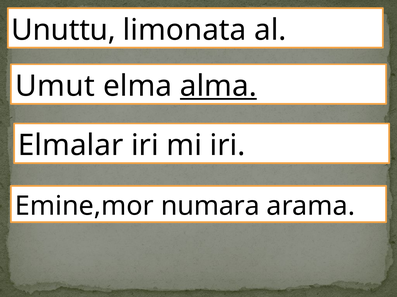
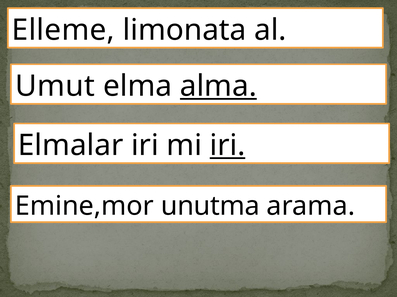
Unuttu: Unuttu -> Elleme
iri at (228, 146) underline: none -> present
numara: numara -> unutma
